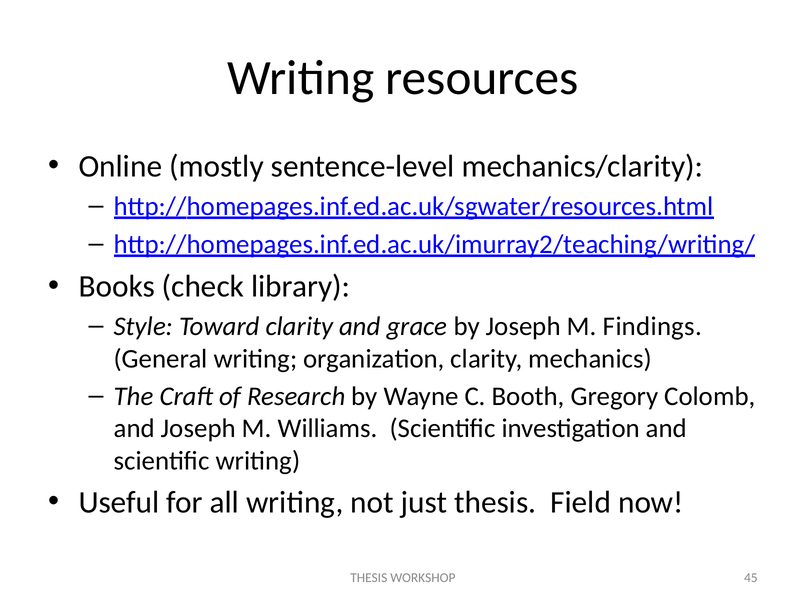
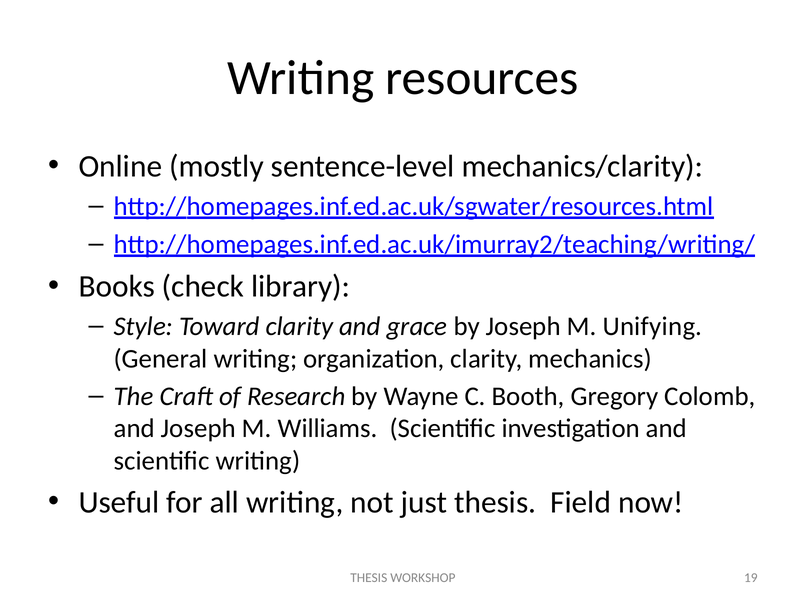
Findings: Findings -> Unifying
45: 45 -> 19
